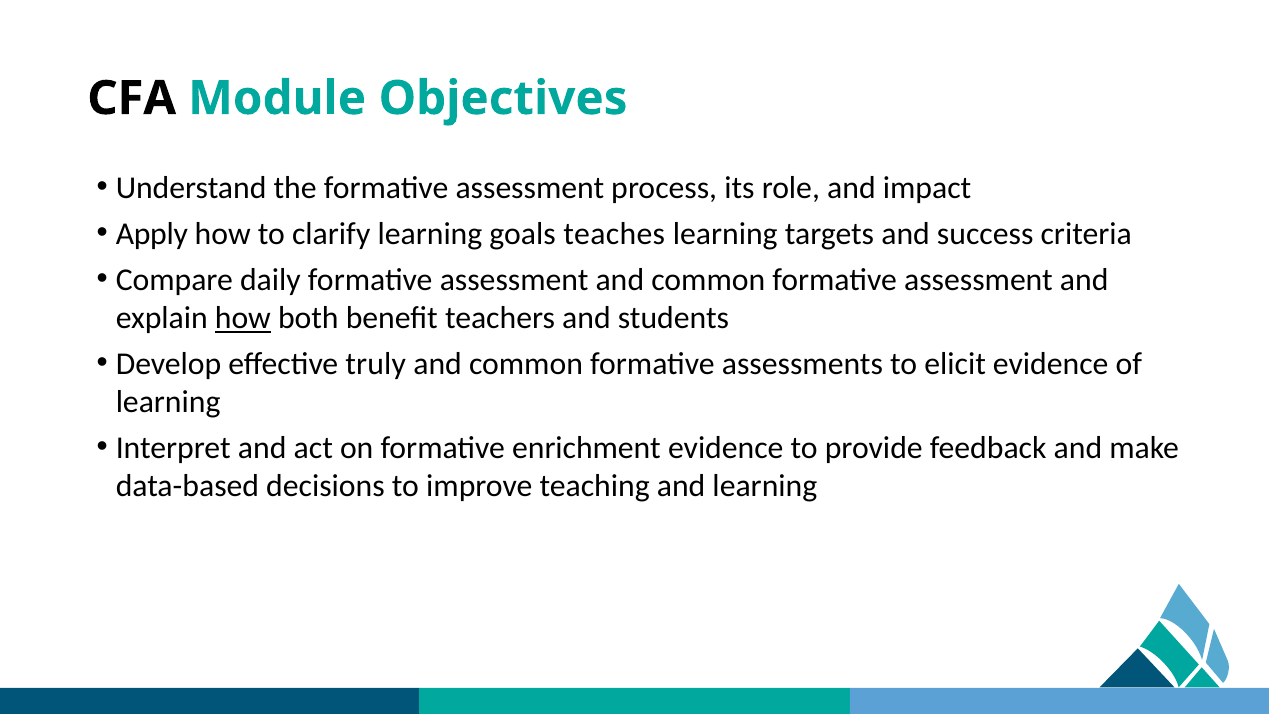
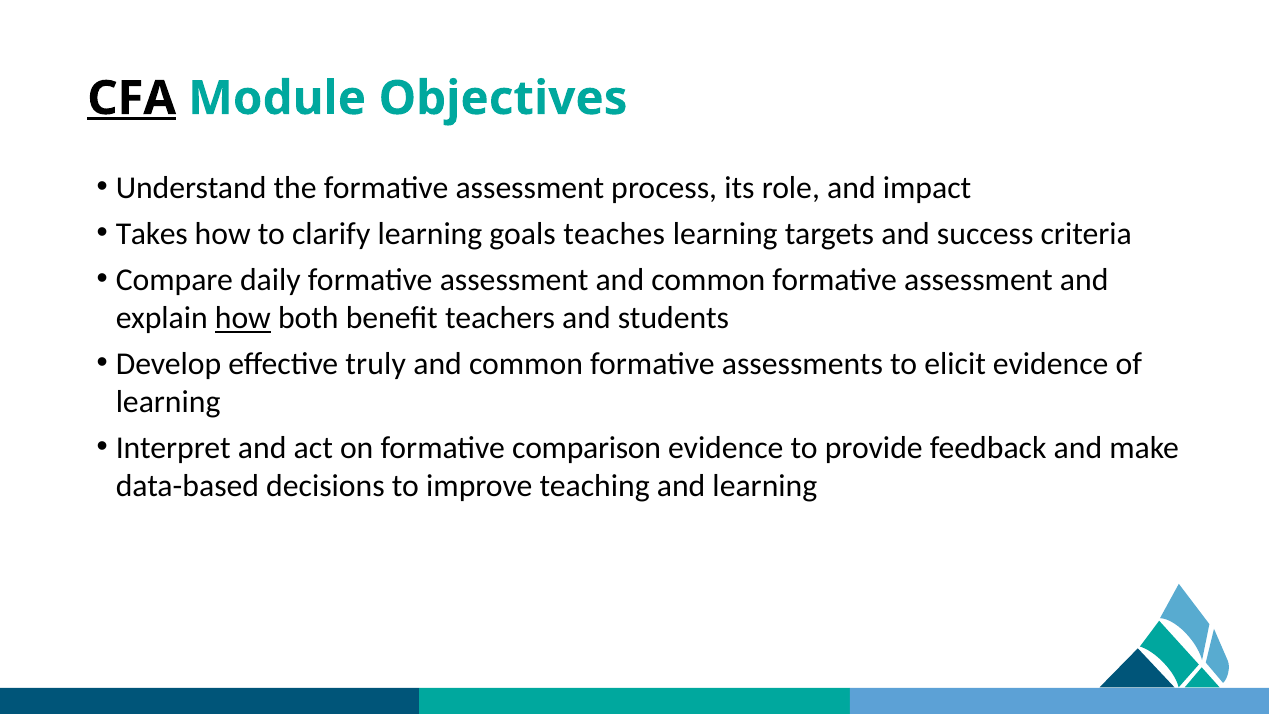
CFA underline: none -> present
Apply: Apply -> Takes
enrichment: enrichment -> comparison
